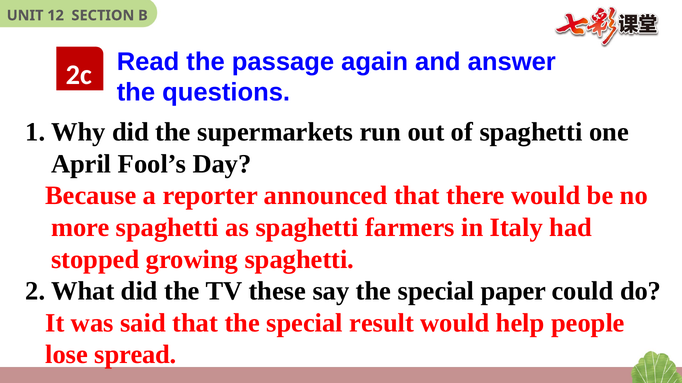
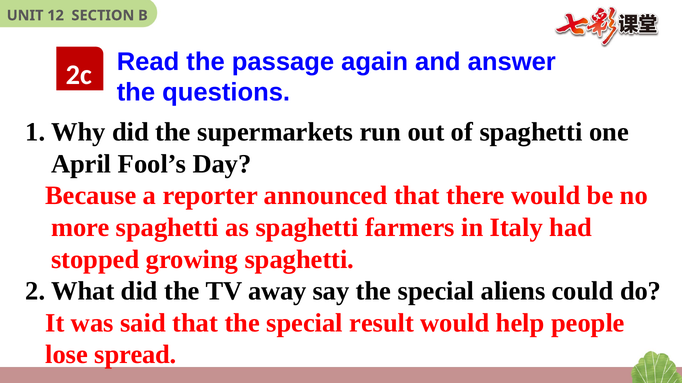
these: these -> away
paper: paper -> aliens
